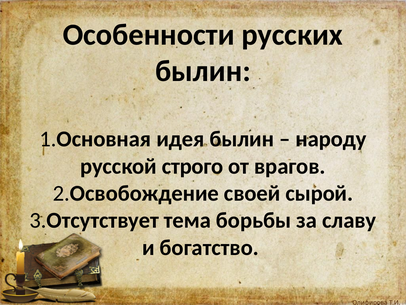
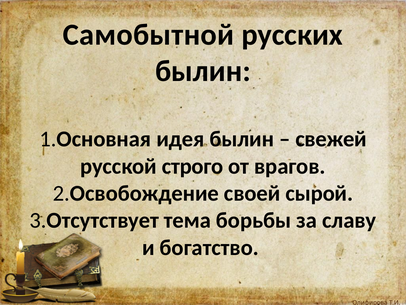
Особенности: Особенности -> Самобытной
народу: народу -> свежей
